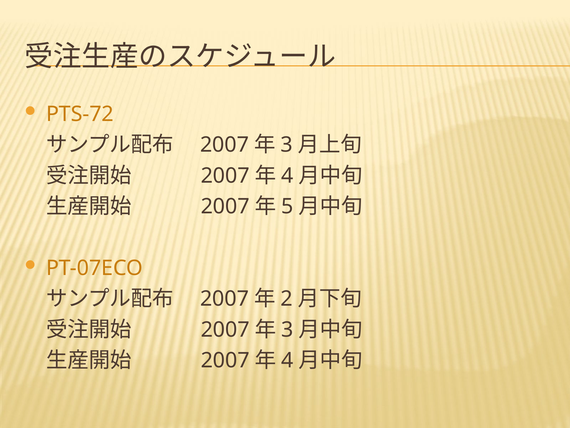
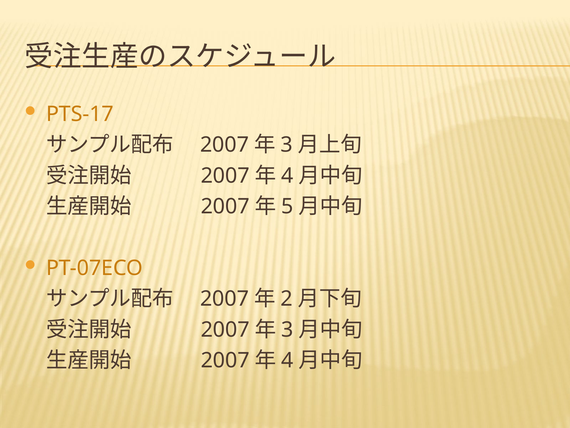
PTS-72: PTS-72 -> PTS-17
